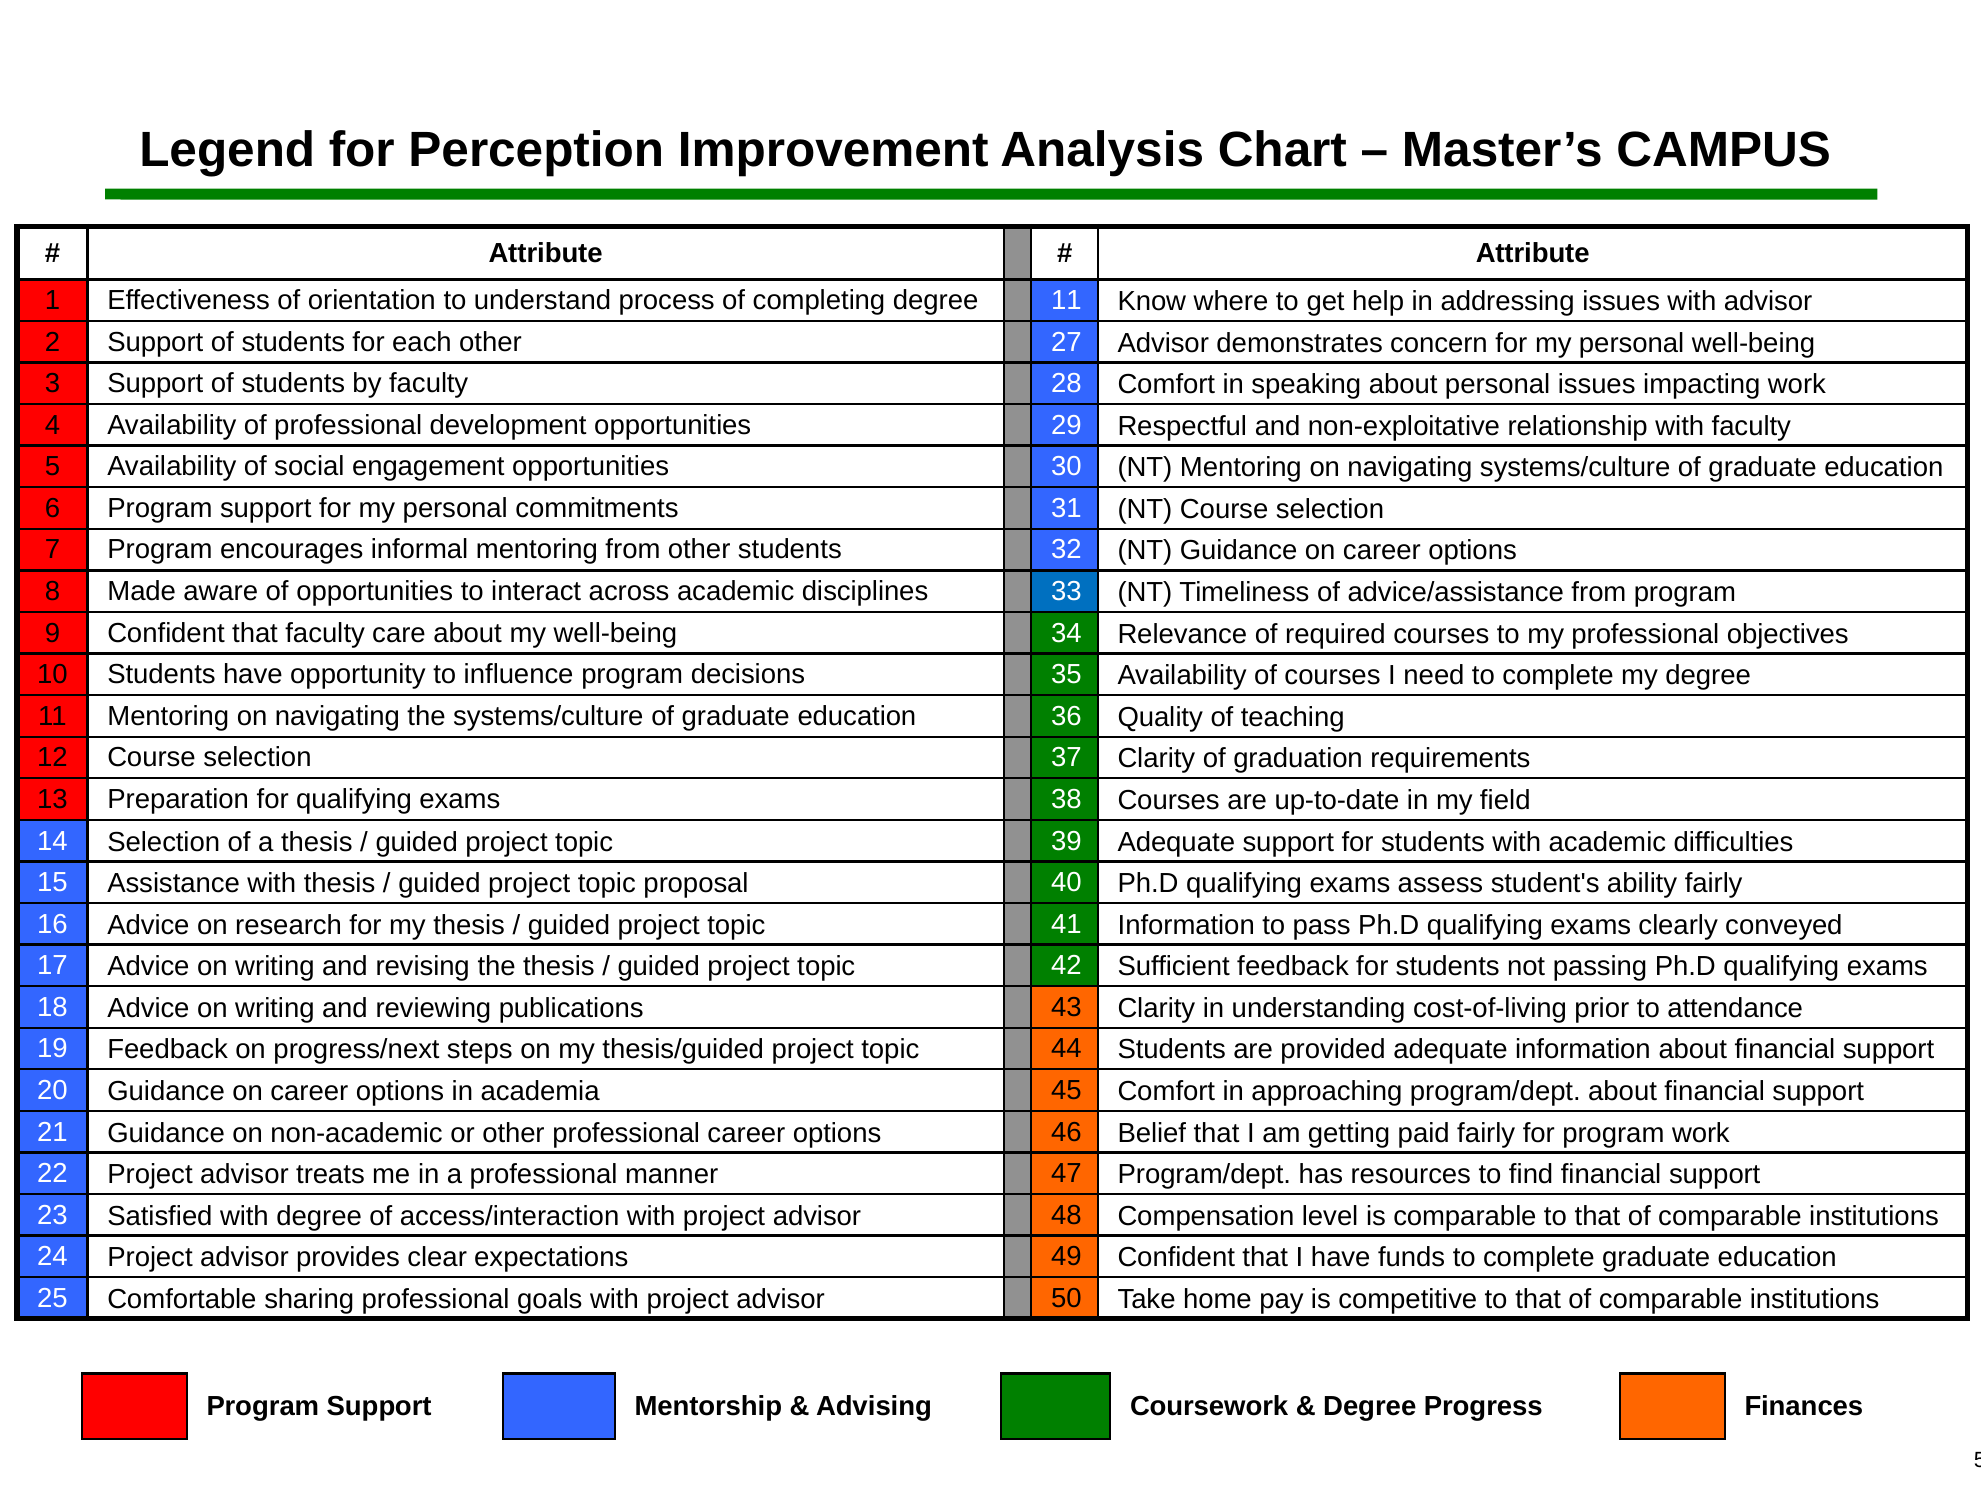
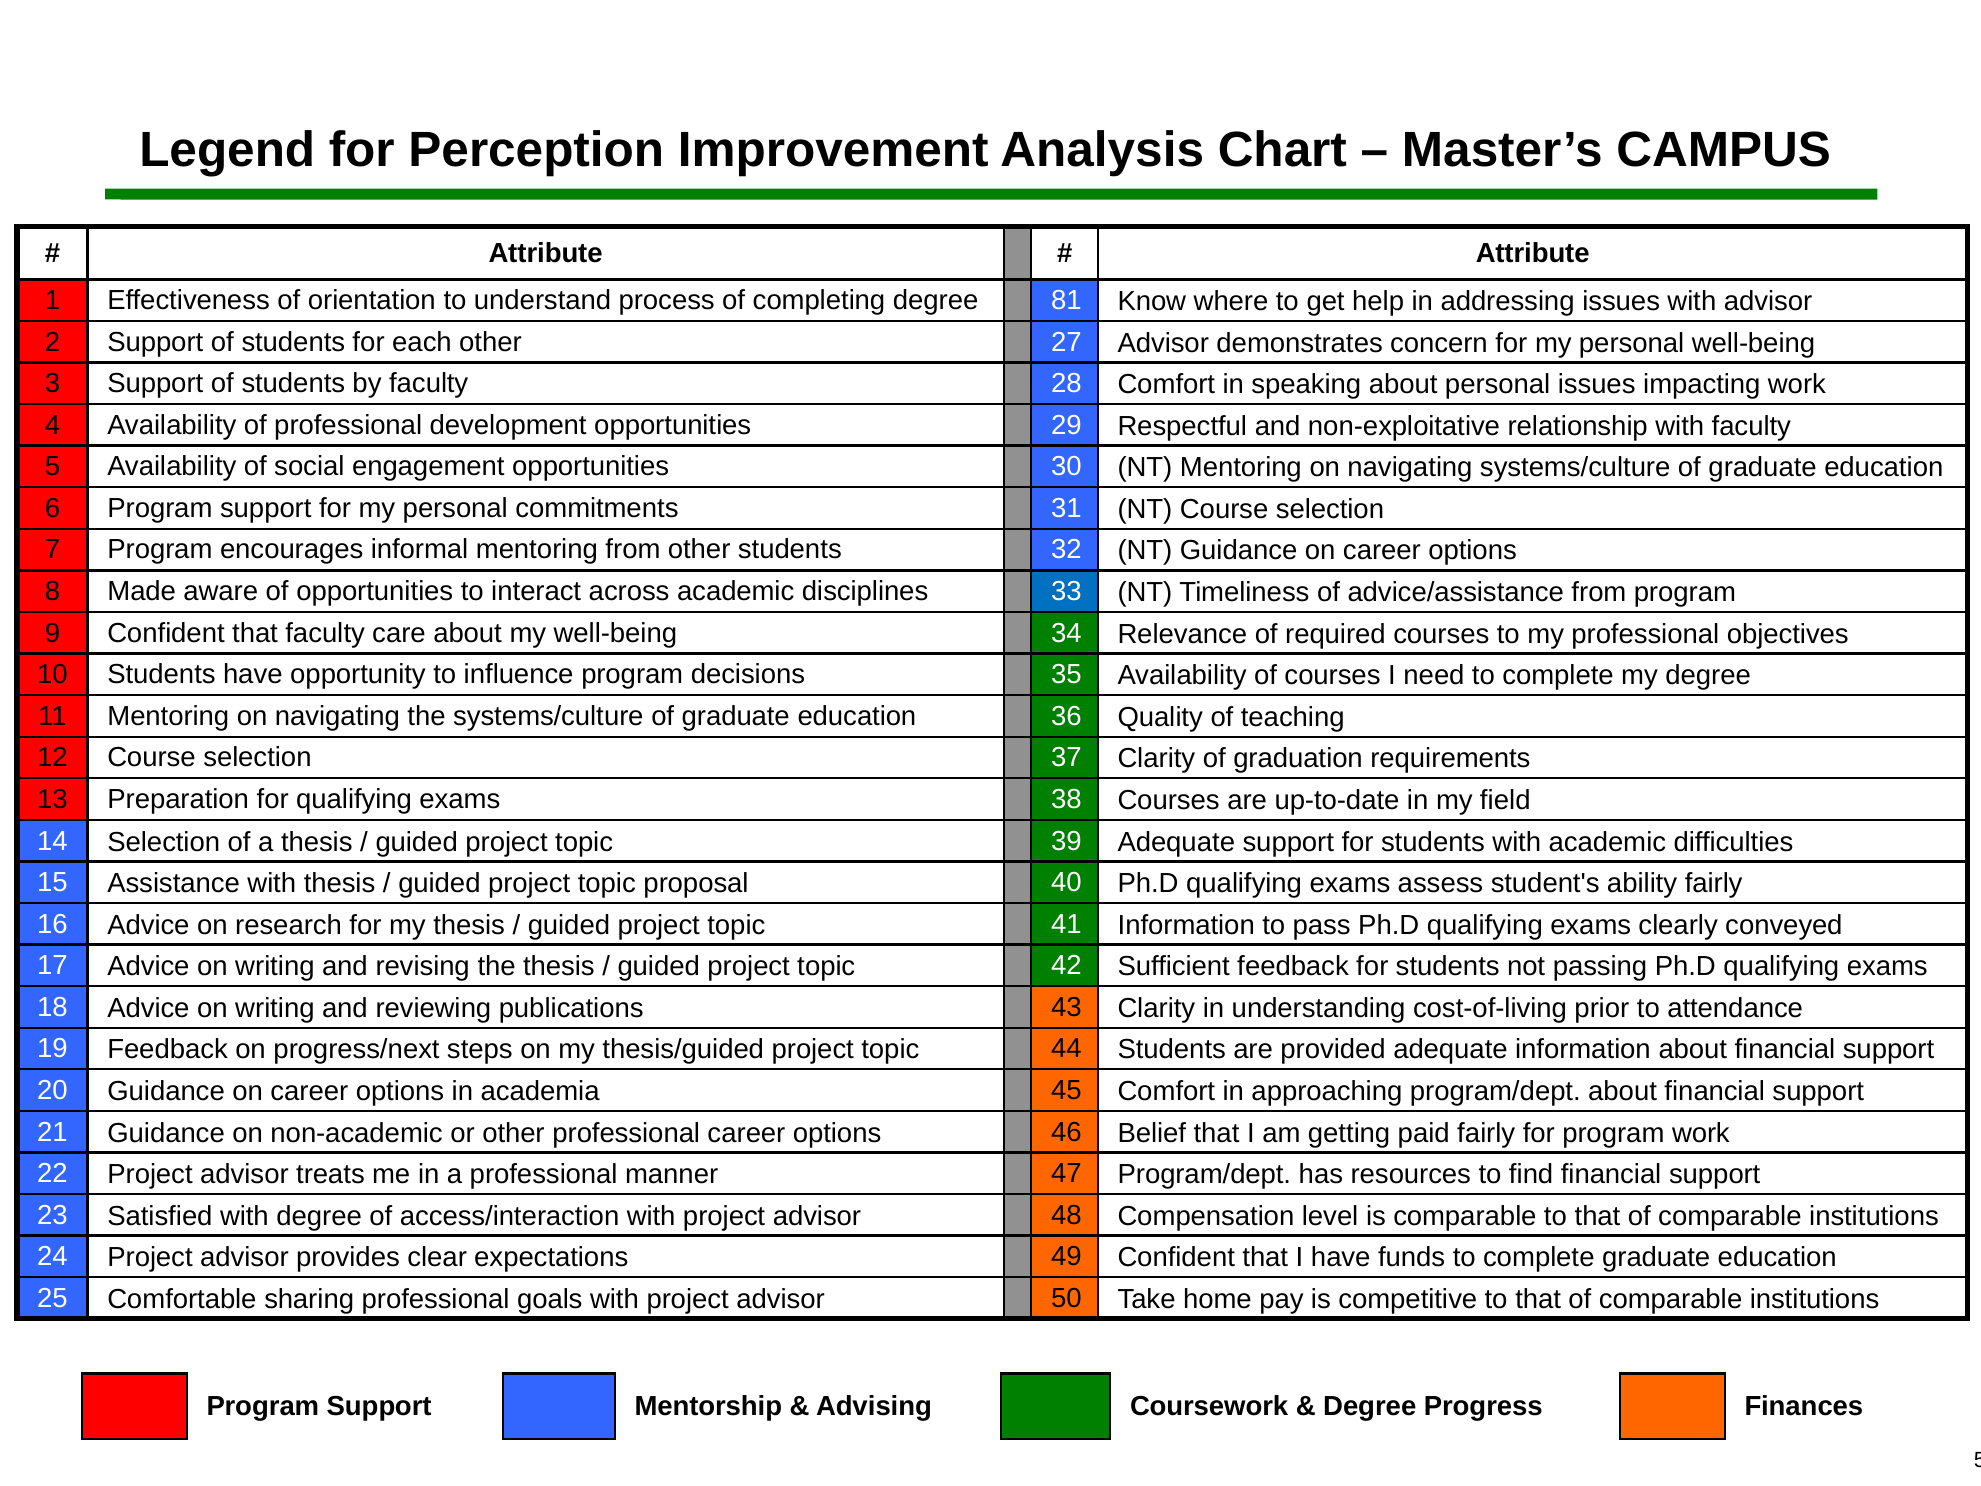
completing degree 11: 11 -> 81
